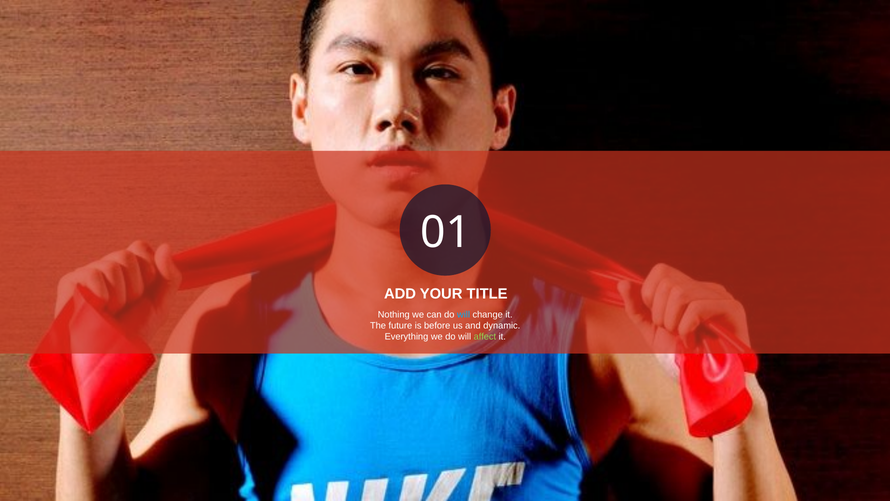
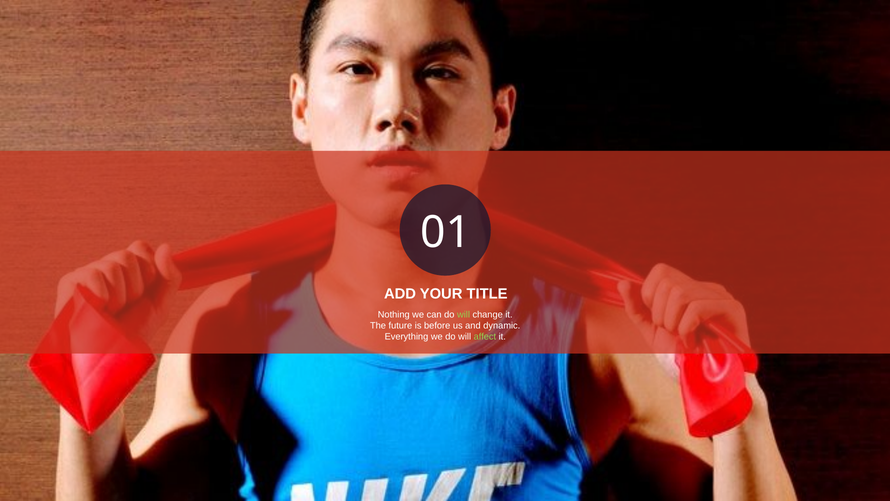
will at (464, 314) colour: light blue -> light green
